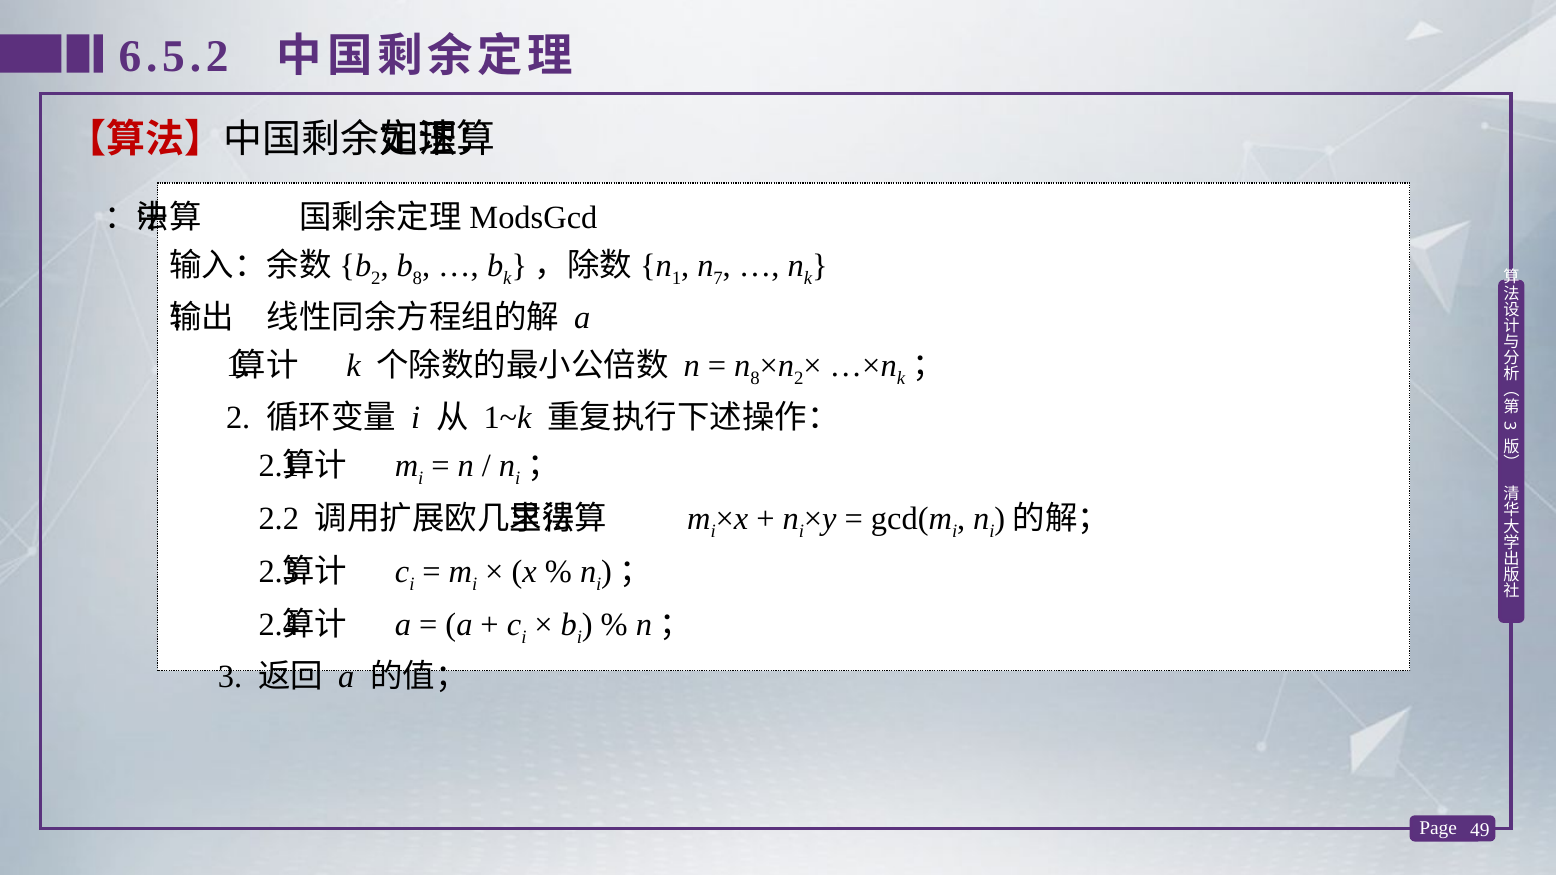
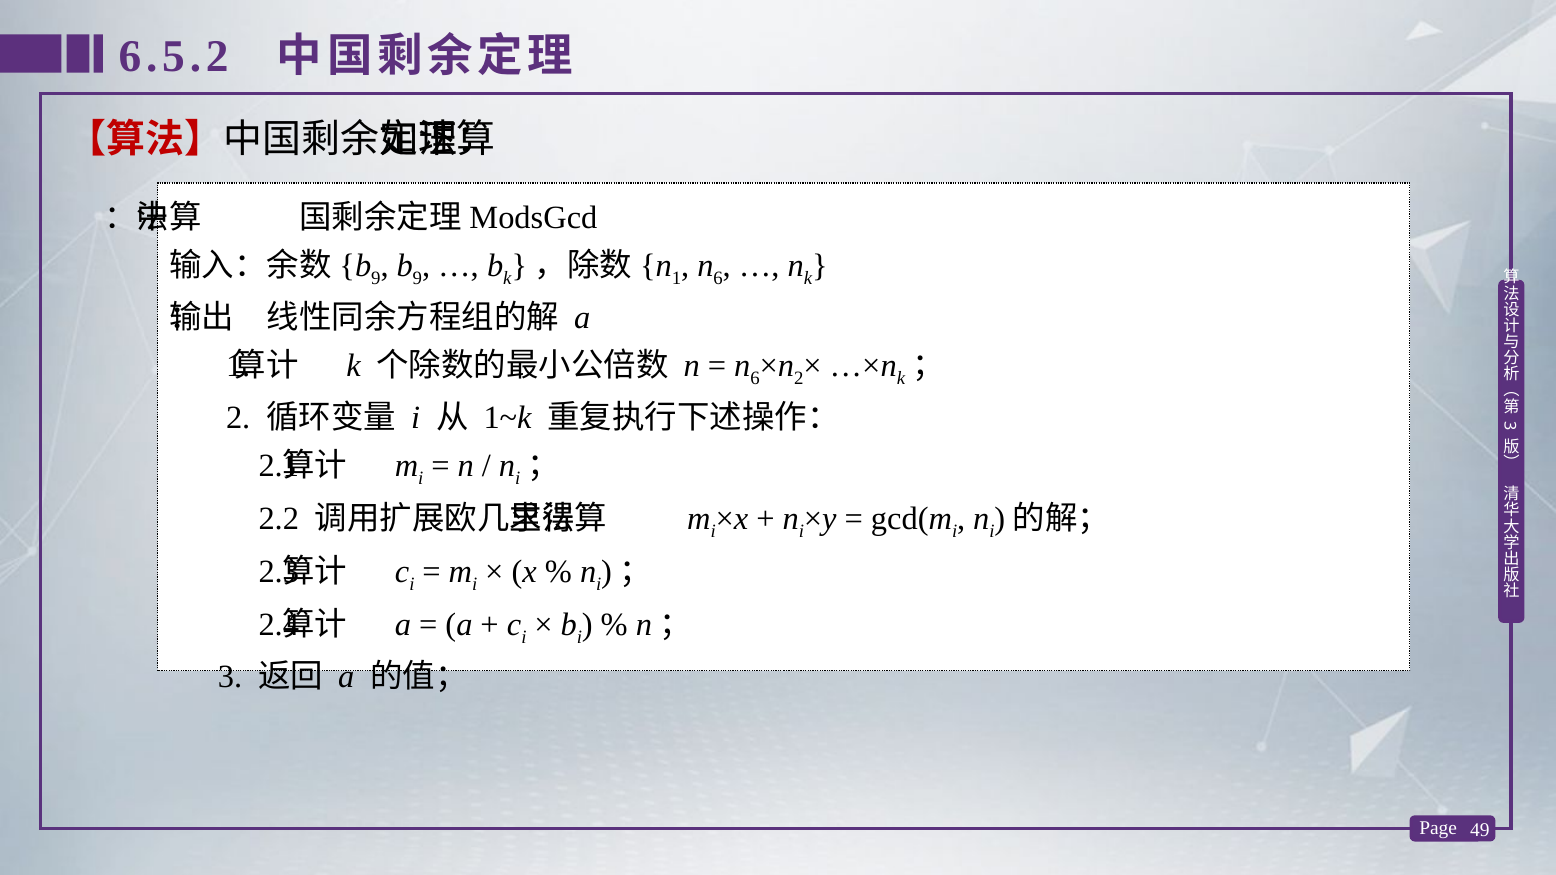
2 at (376, 279): 2 -> 9
8 at (417, 279): 8 -> 9
7 at (718, 279): 7 -> 6
8 at (755, 378): 8 -> 6
